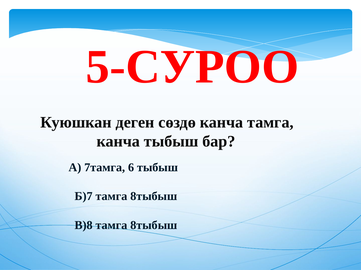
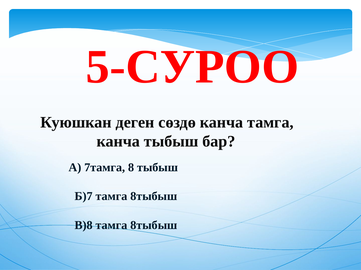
6: 6 -> 8
